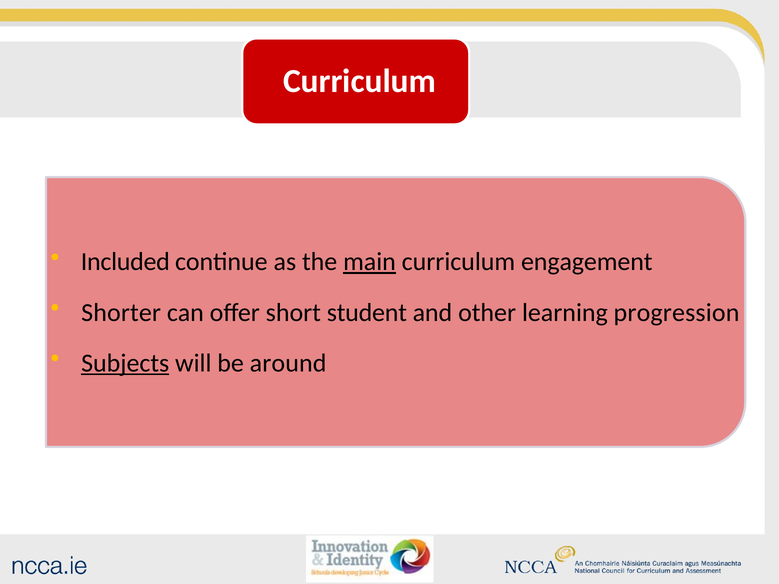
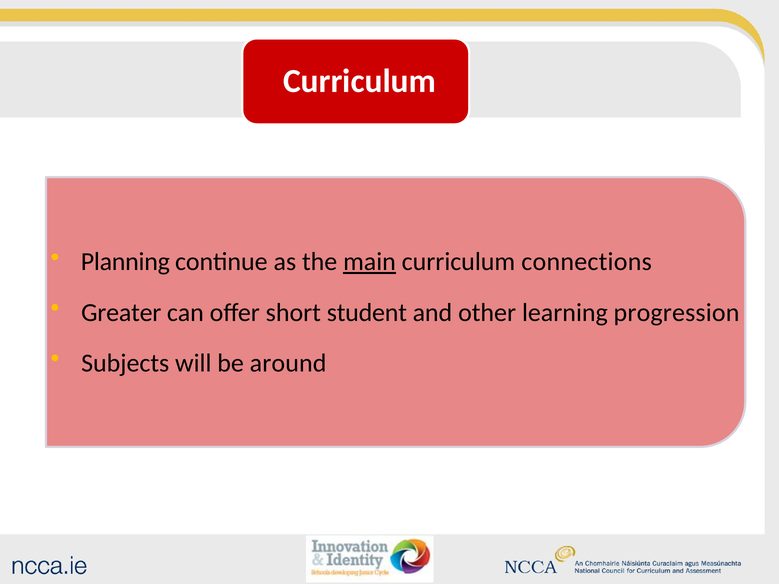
Included: Included -> Planning
engagement: engagement -> connections
Shorter: Shorter -> Greater
Subjects underline: present -> none
